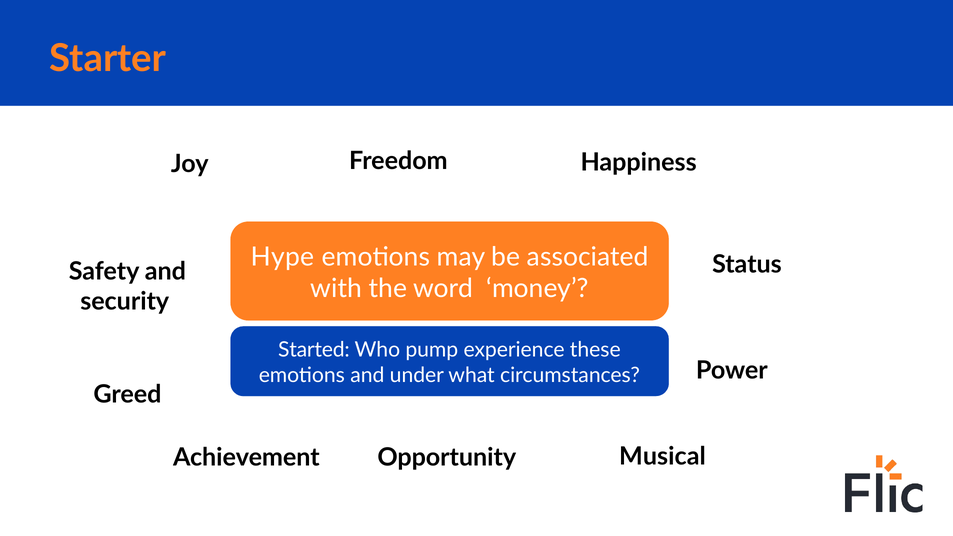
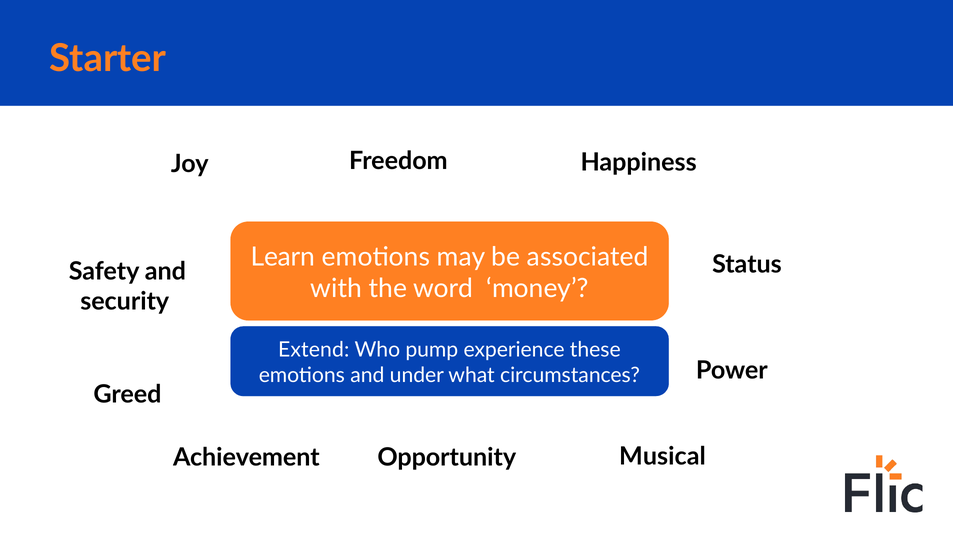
Hype: Hype -> Learn
Started: Started -> Extend
